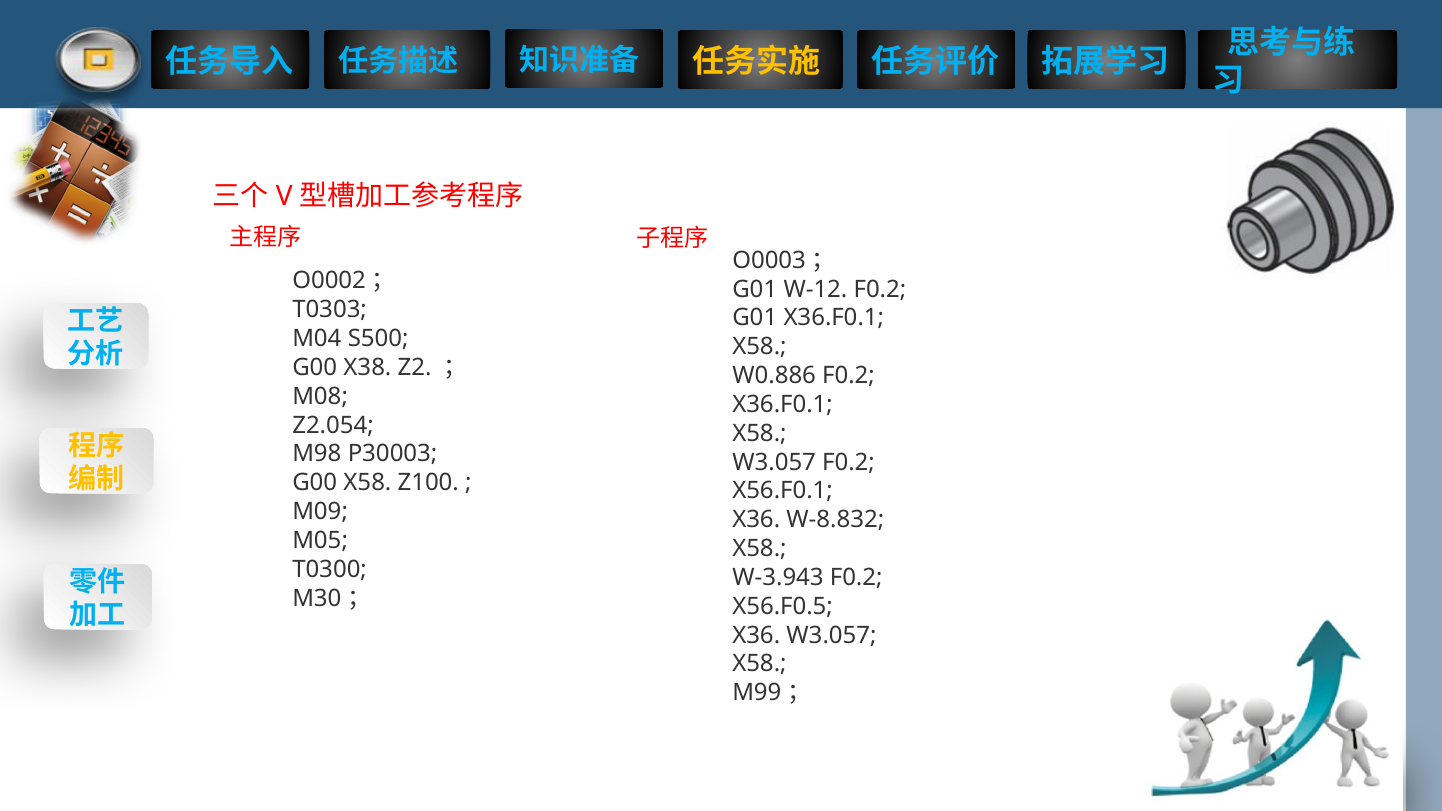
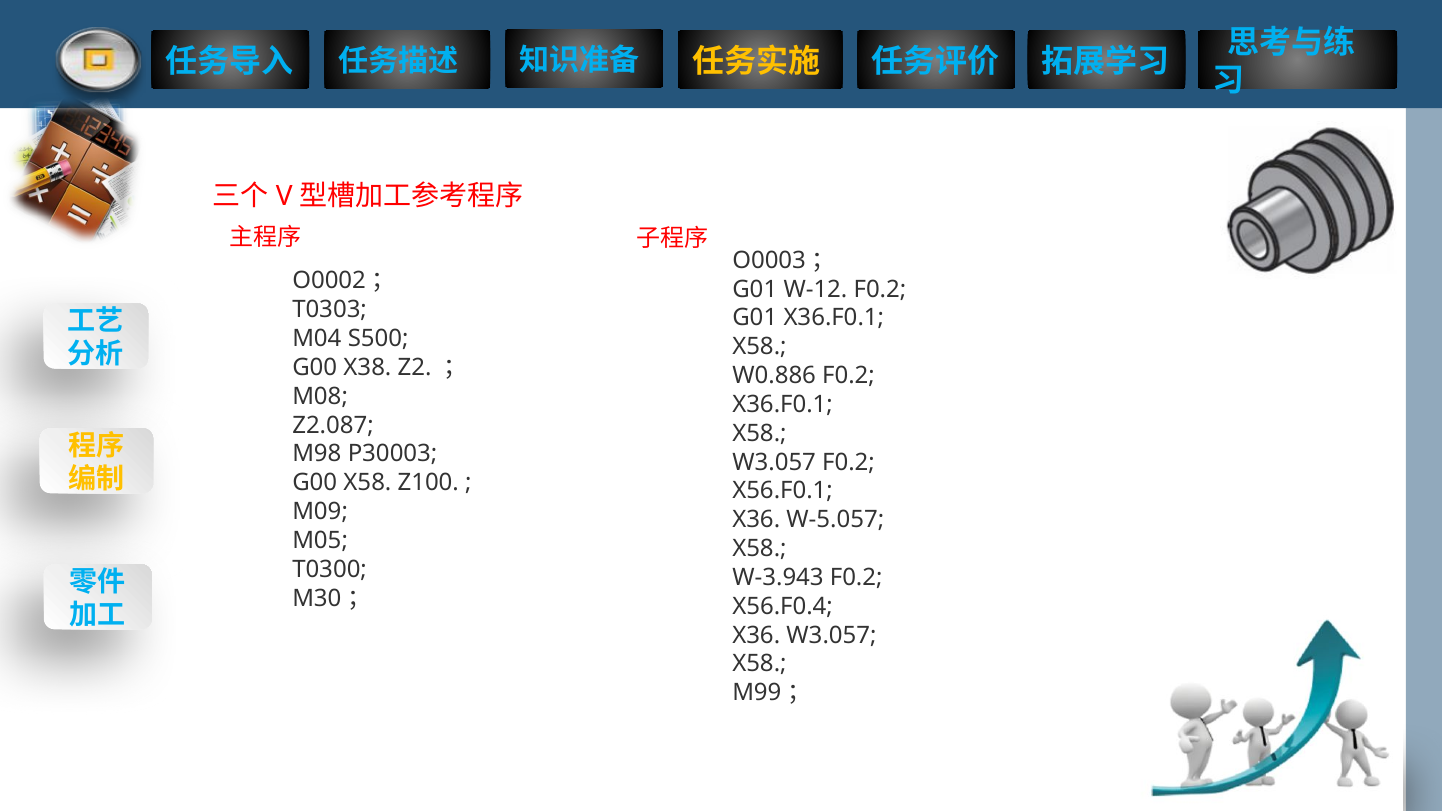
Z2.054: Z2.054 -> Z2.087
W-8.832: W-8.832 -> W-5.057
X56.F0.5: X56.F0.5 -> X56.F0.4
